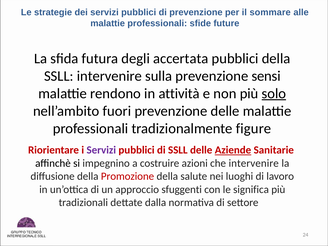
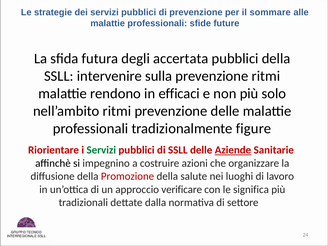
prevenzione sensi: sensi -> ritmi
attività: attività -> efficaci
solo underline: present -> none
nell’ambito fuori: fuori -> ritmi
Servizi at (101, 150) colour: purple -> green
che intervenire: intervenire -> organizzare
sfuggenti: sfuggenti -> verificare
